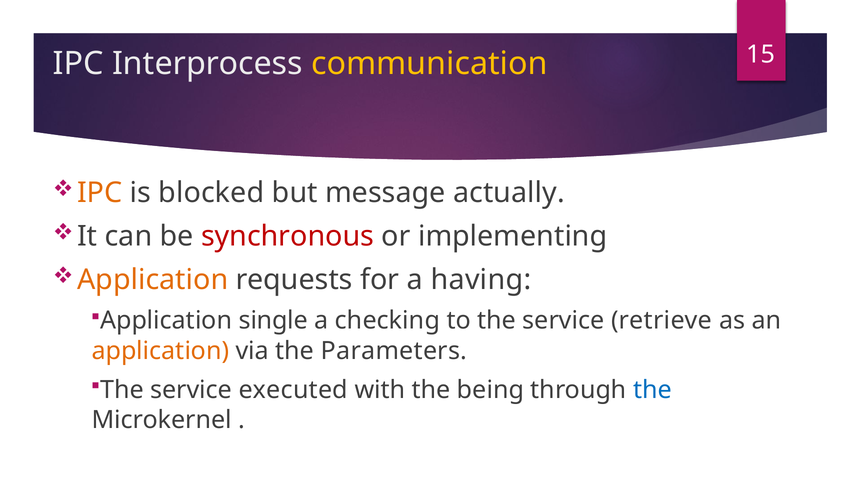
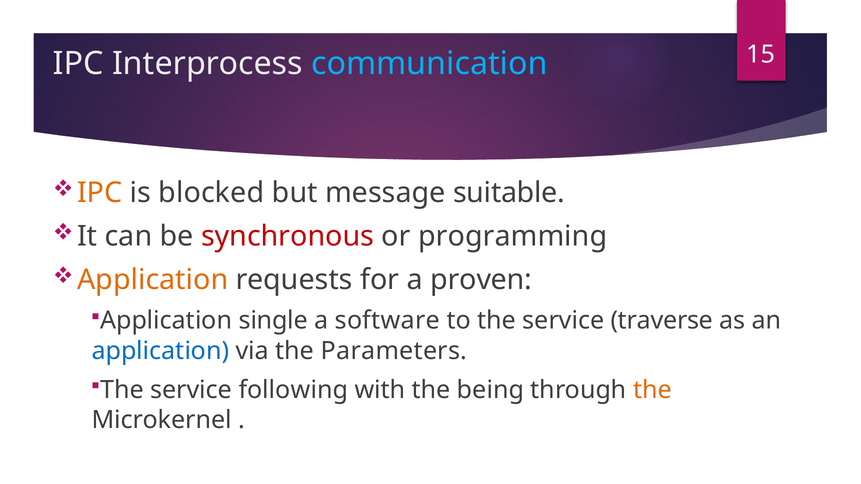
communication colour: yellow -> light blue
actually: actually -> suitable
implementing: implementing -> programming
having: having -> proven
checking: checking -> software
retrieve: retrieve -> traverse
application at (160, 351) colour: orange -> blue
executed: executed -> following
the at (652, 390) colour: blue -> orange
